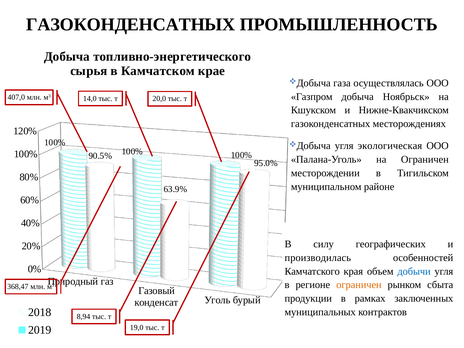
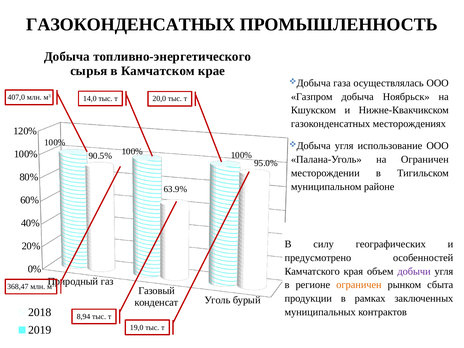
экологическая: экологическая -> использование
производилась: производилась -> предусмотрено
добычи colour: blue -> purple
